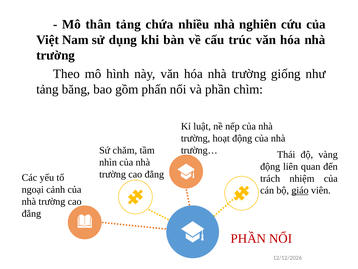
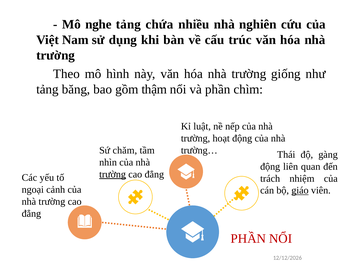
thân: thân -> nghe
phấn: phấn -> thậm
vàng: vàng -> gàng
trường at (113, 174) underline: none -> present
